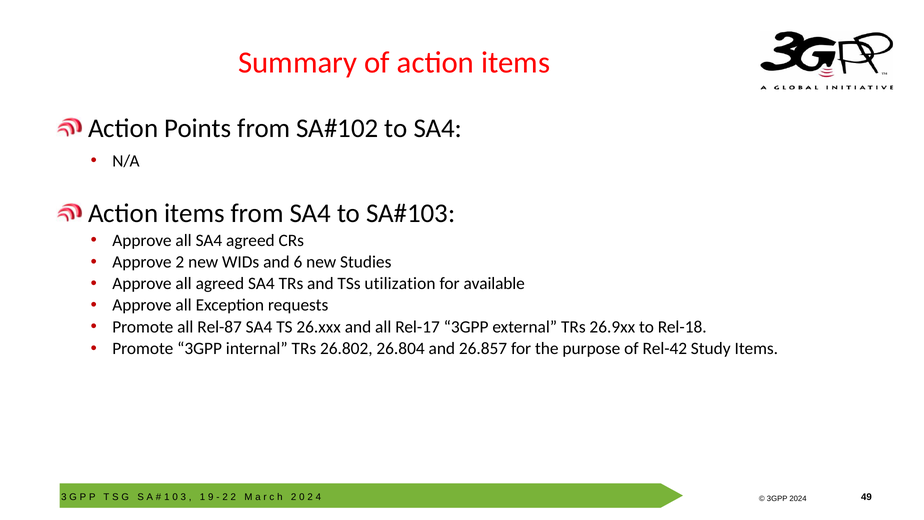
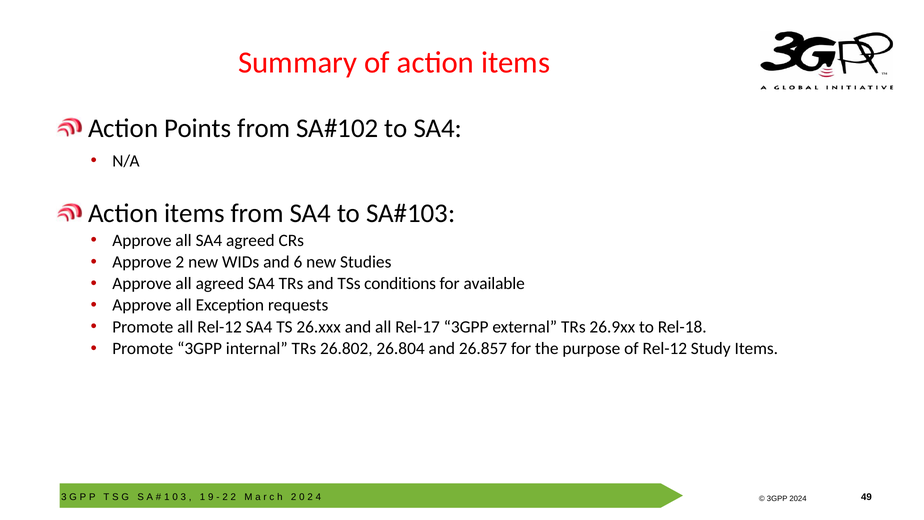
utilization: utilization -> conditions
all Rel-87: Rel-87 -> Rel-12
of Rel-42: Rel-42 -> Rel-12
